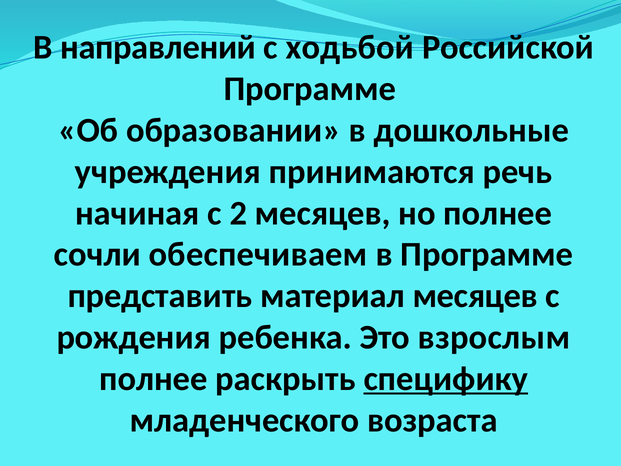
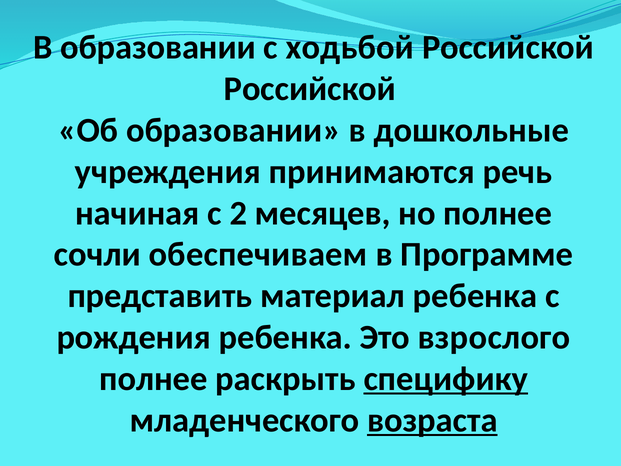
В направлений: направлений -> образовании
Программе at (310, 89): Программе -> Российской
материал месяцев: месяцев -> ребенка
взрослым: взрослым -> взрослого
возраста underline: none -> present
